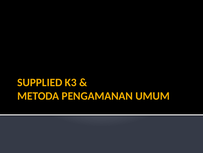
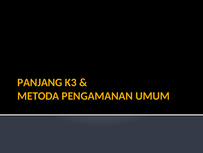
SUPPLIED: SUPPLIED -> PANJANG
